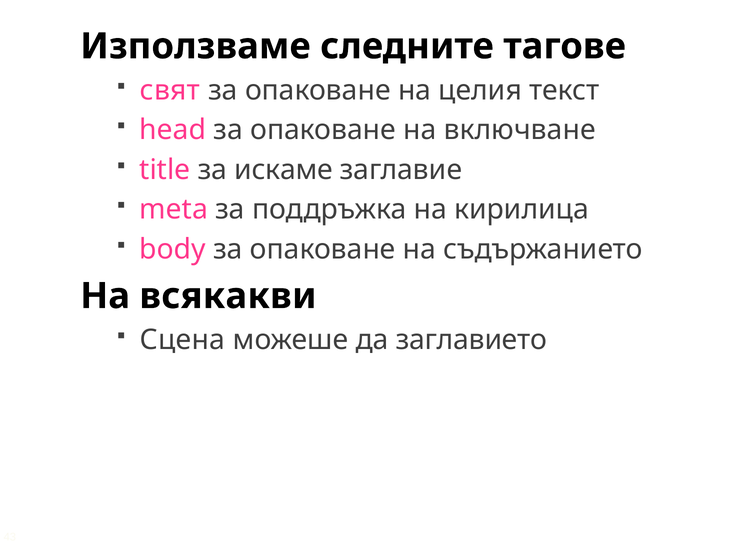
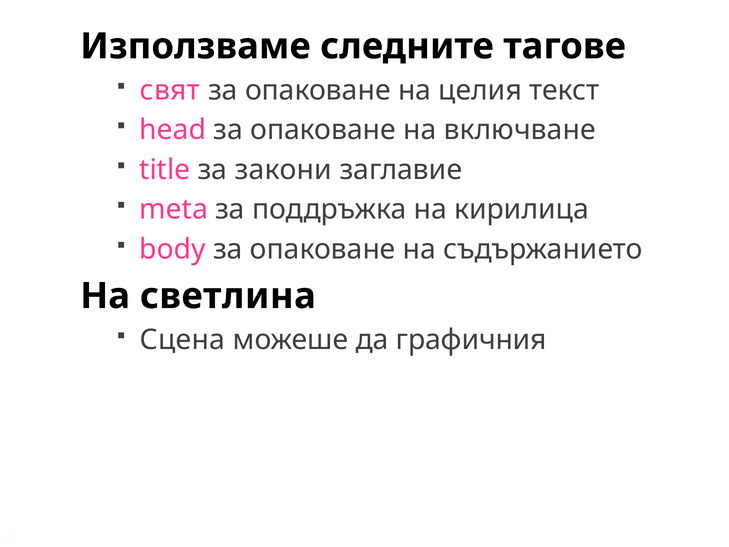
искаме: искаме -> закони
всякакви: всякакви -> светлина
заглавието: заглавието -> графичния
